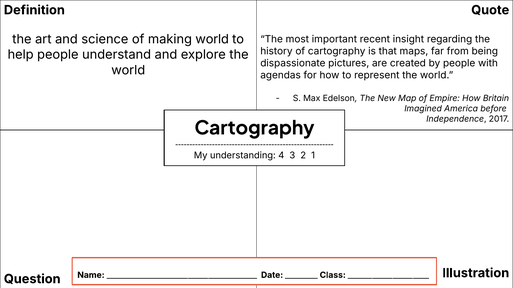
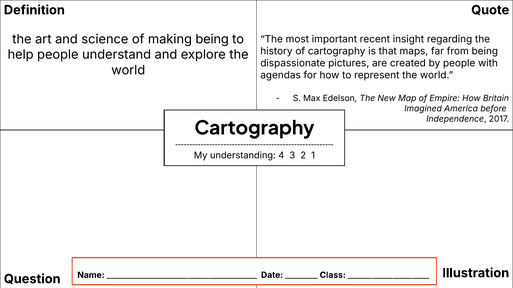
making world: world -> being
